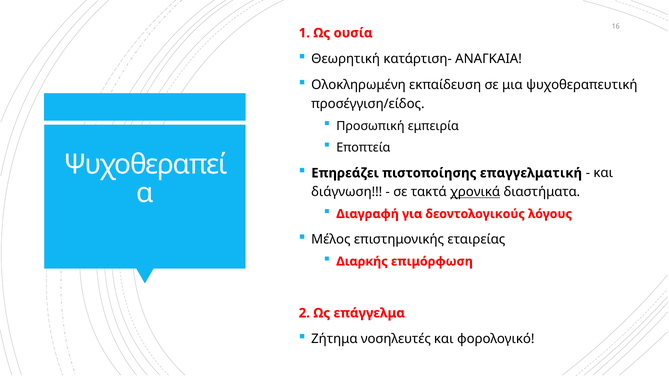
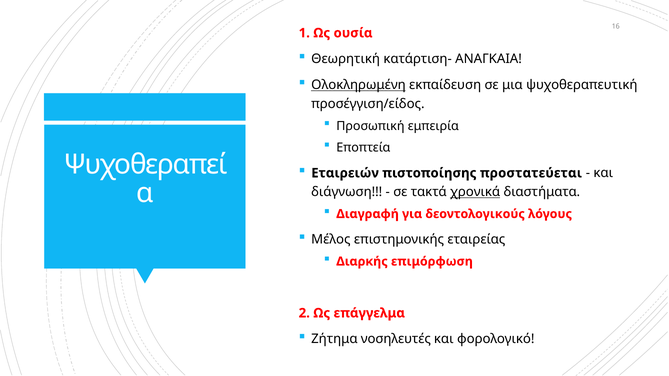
Ολοκληρωμένη underline: none -> present
Επηρεάζει: Επηρεάζει -> Εταιρειών
επαγγελματική: επαγγελματική -> προστατεύεται
